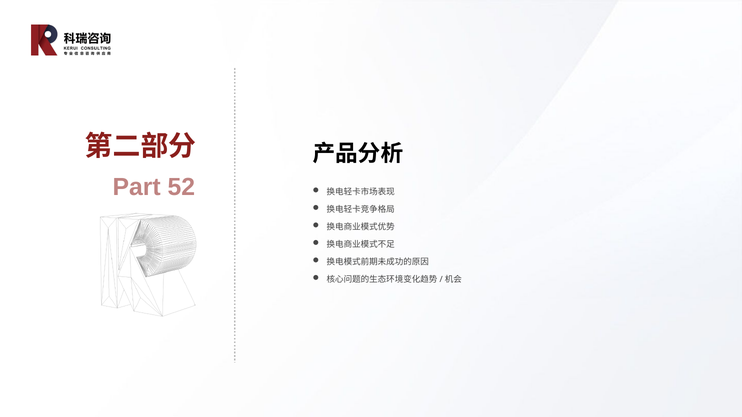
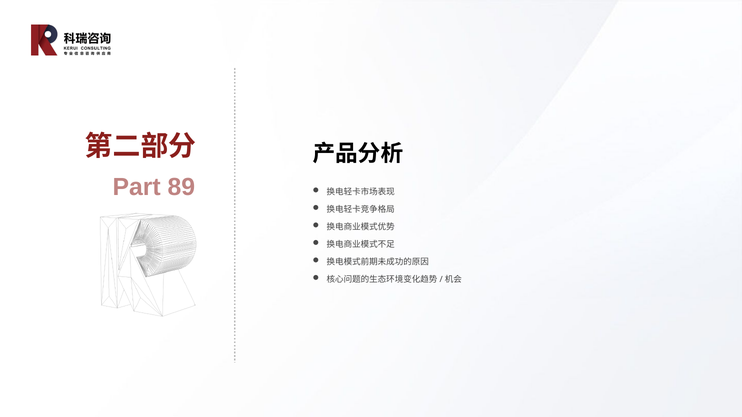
52: 52 -> 89
